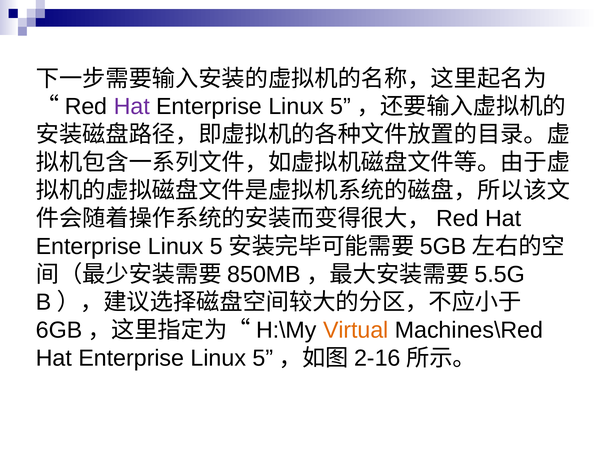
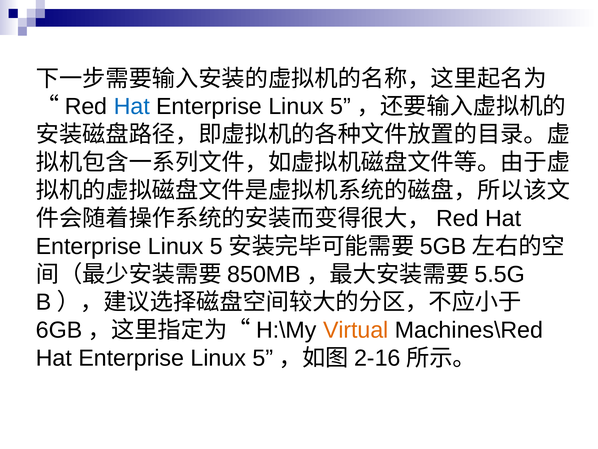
Hat at (132, 106) colour: purple -> blue
